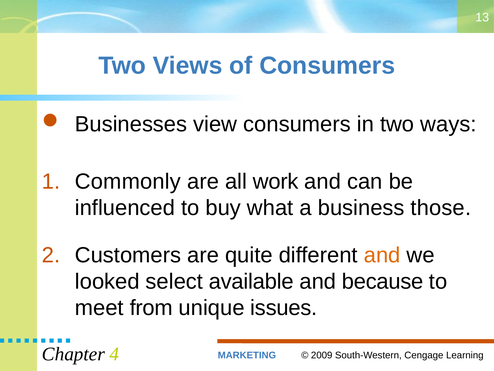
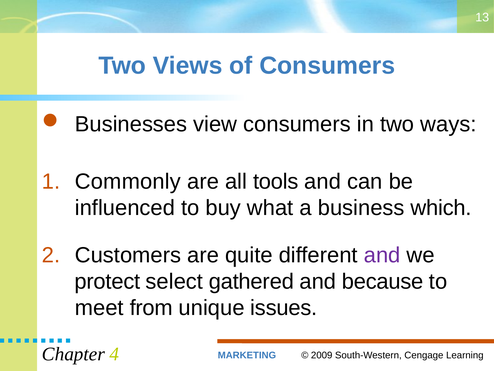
work: work -> tools
those: those -> which
and at (382, 255) colour: orange -> purple
looked: looked -> protect
available: available -> gathered
